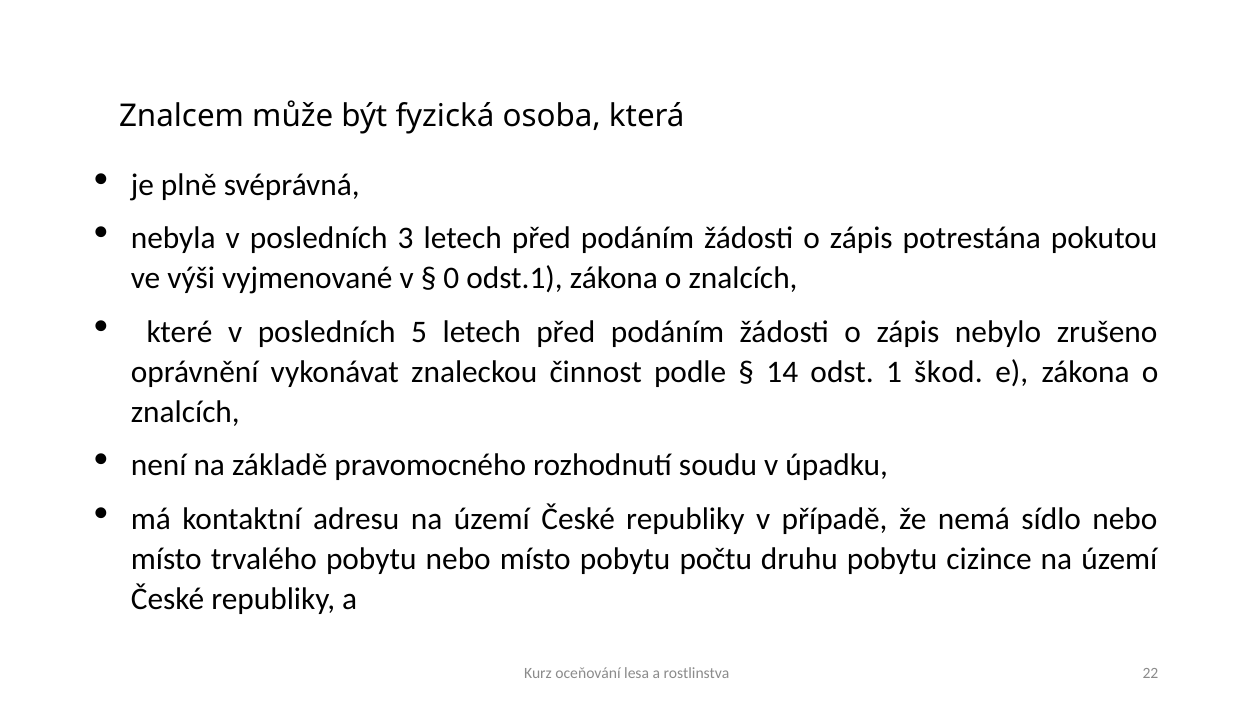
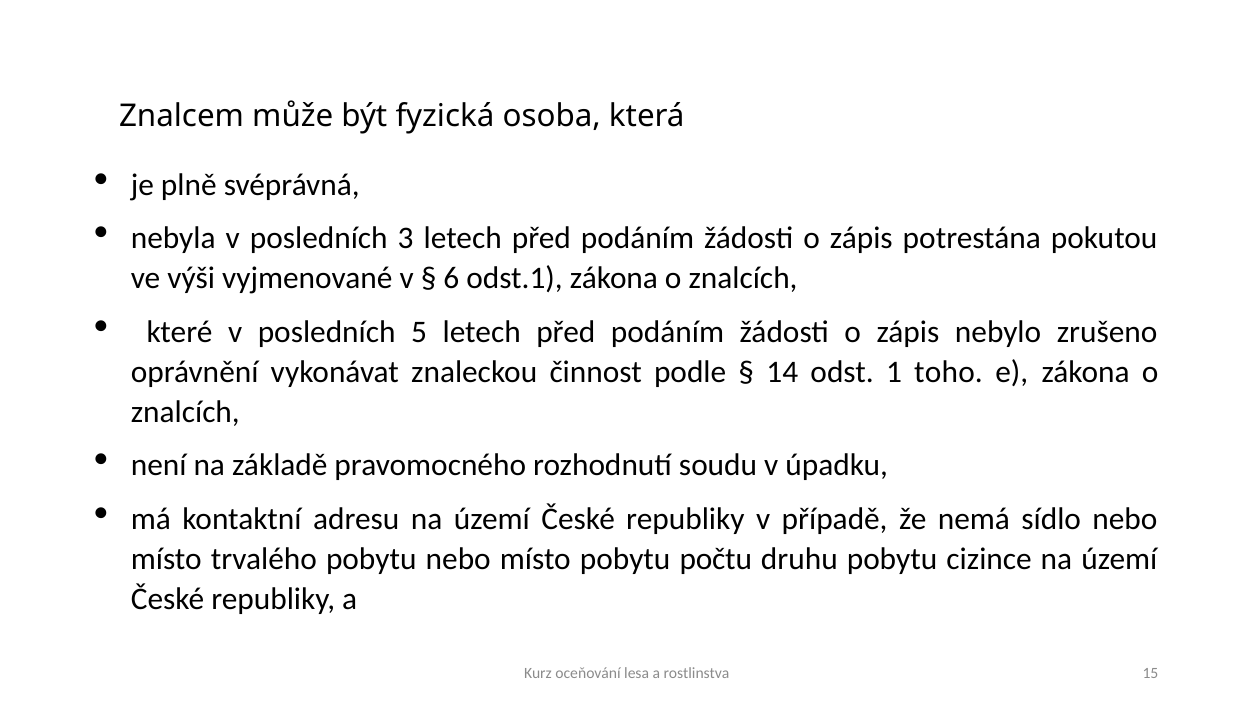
0: 0 -> 6
škod: škod -> toho
22: 22 -> 15
